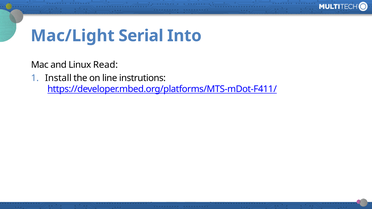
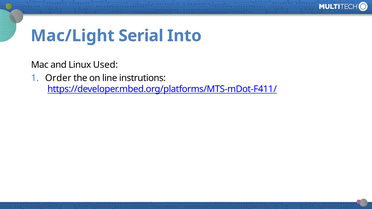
Read: Read -> Used
Install: Install -> Order
